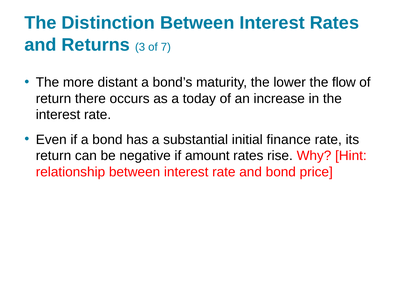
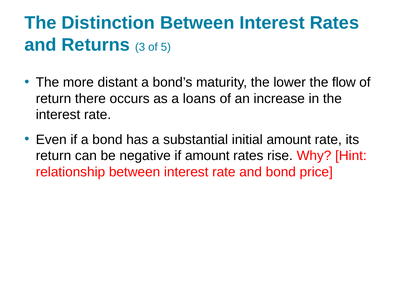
7: 7 -> 5
today: today -> loans
initial finance: finance -> amount
